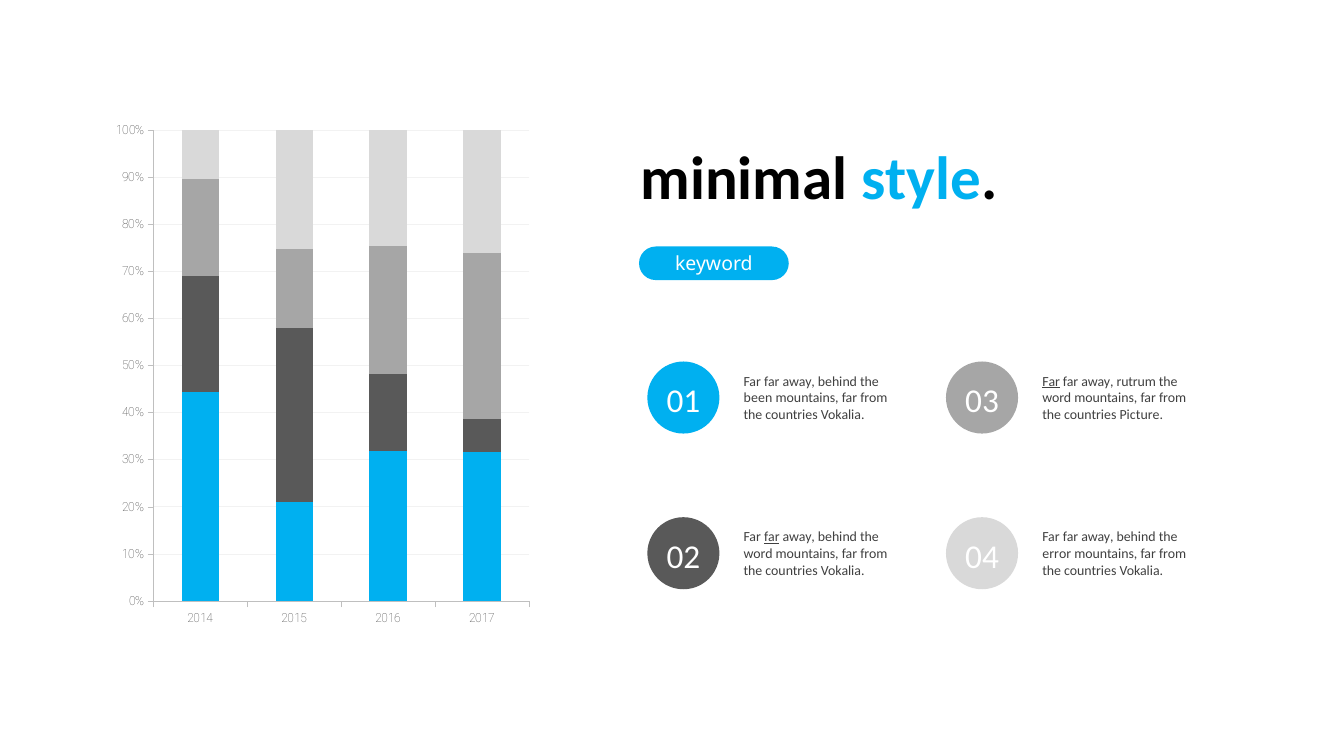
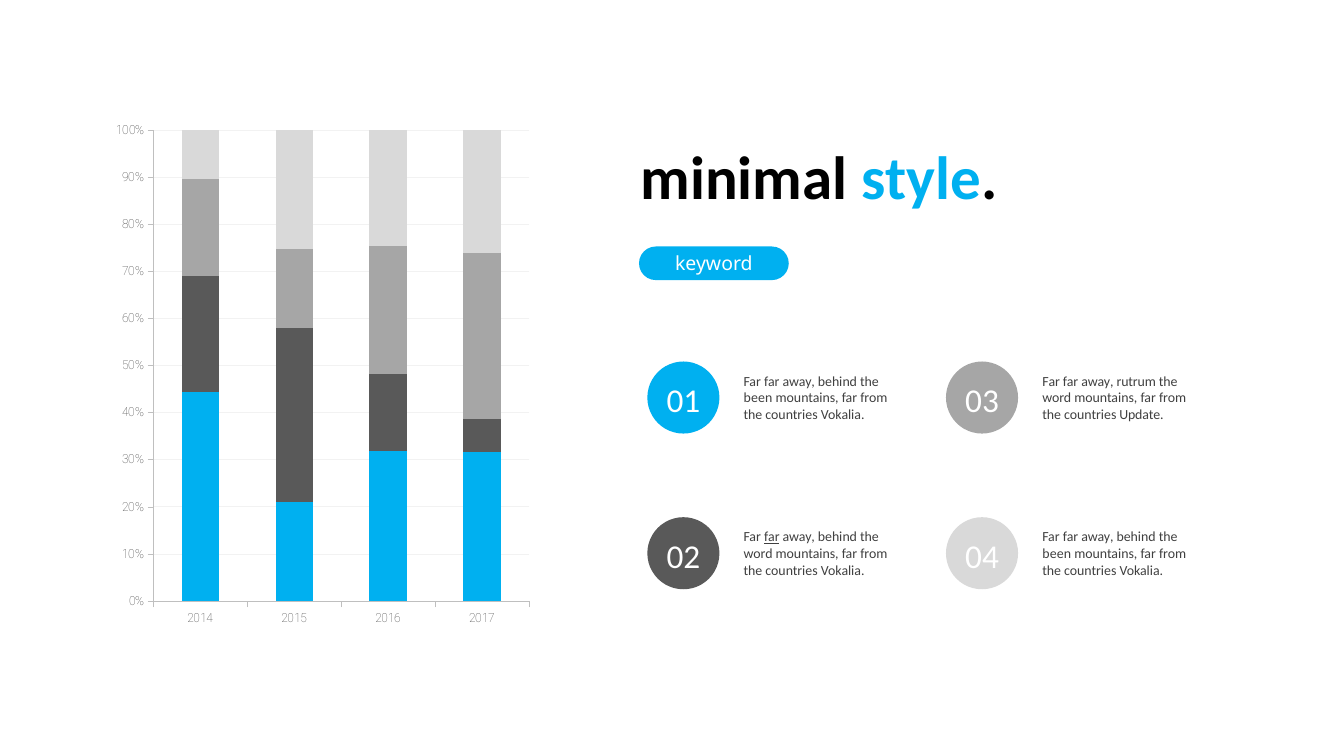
Far at (1051, 382) underline: present -> none
Picture: Picture -> Update
error at (1057, 554): error -> been
